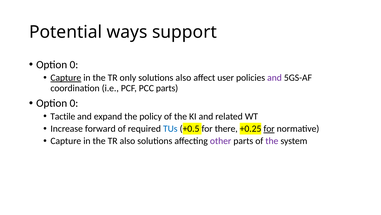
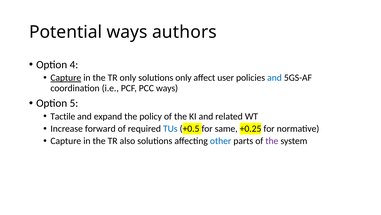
support: support -> authors
0 at (74, 64): 0 -> 4
solutions also: also -> only
and at (275, 78) colour: purple -> blue
PCC parts: parts -> ways
0 at (74, 103): 0 -> 5
there: there -> same
for at (269, 128) underline: present -> none
other colour: purple -> blue
